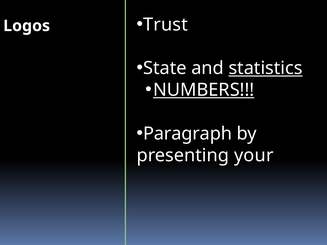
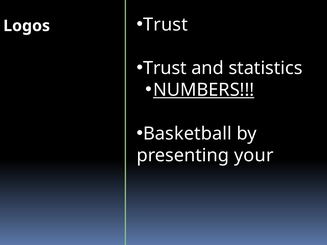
State at (165, 68): State -> Trust
statistics underline: present -> none
Paragraph: Paragraph -> Basketball
